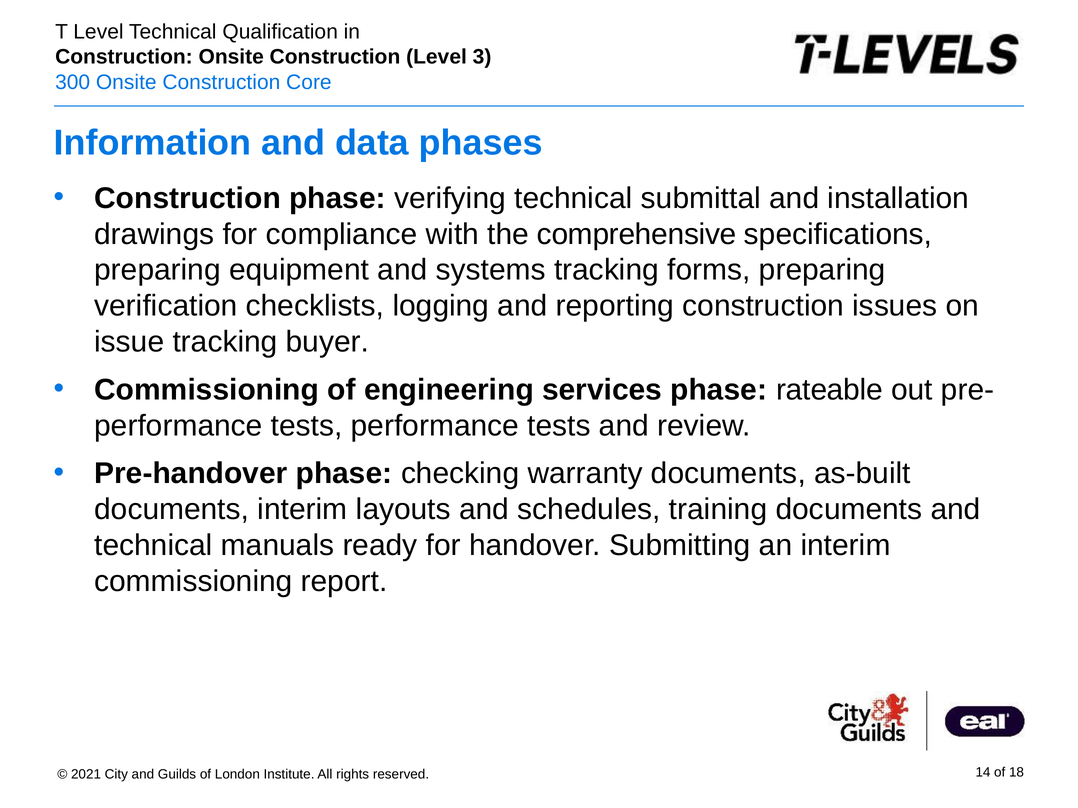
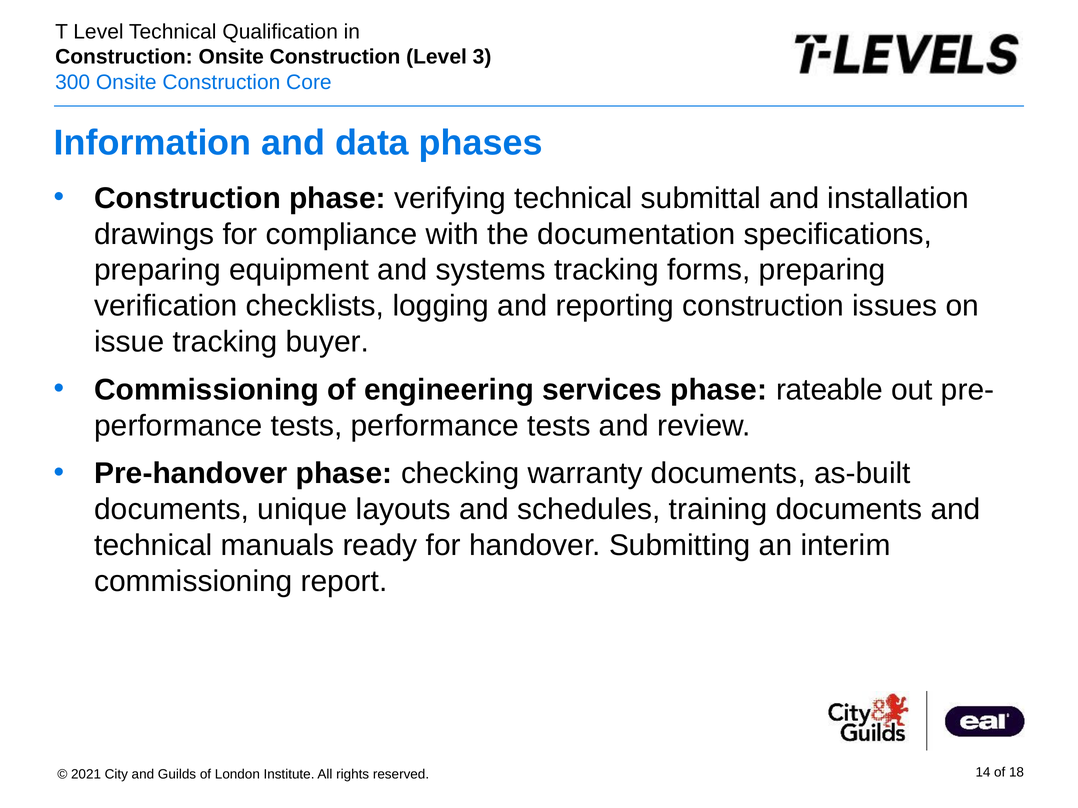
comprehensive: comprehensive -> documentation
documents interim: interim -> unique
